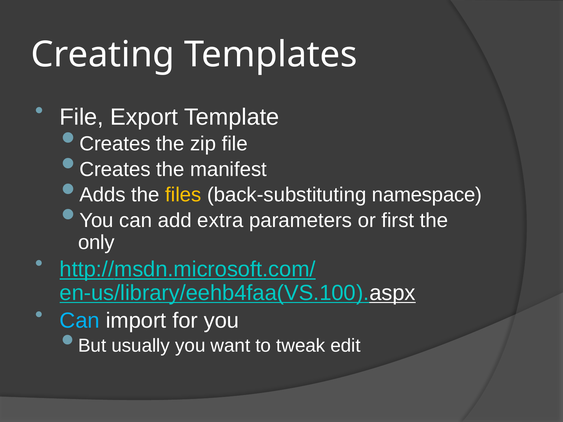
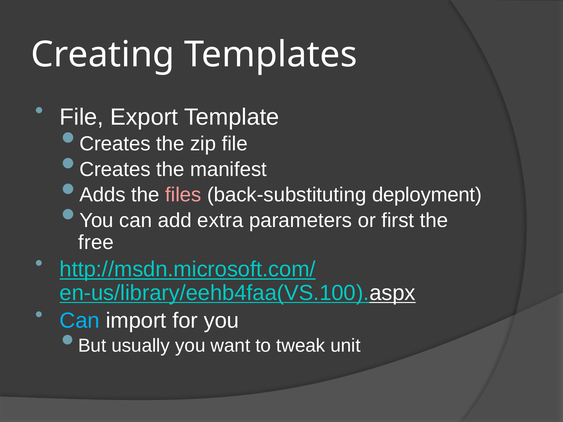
files colour: yellow -> pink
namespace: namespace -> deployment
only: only -> free
edit: edit -> unit
